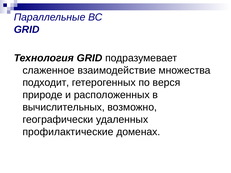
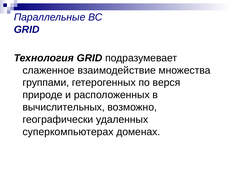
подходит: подходит -> группами
профилактические: профилактические -> суперкомпьютерах
